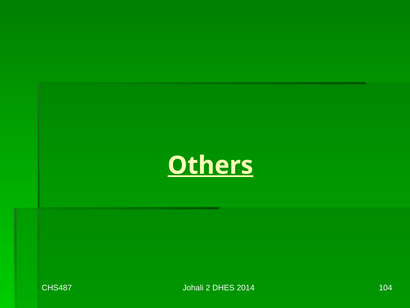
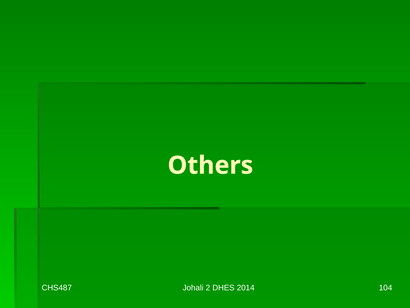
Others underline: present -> none
